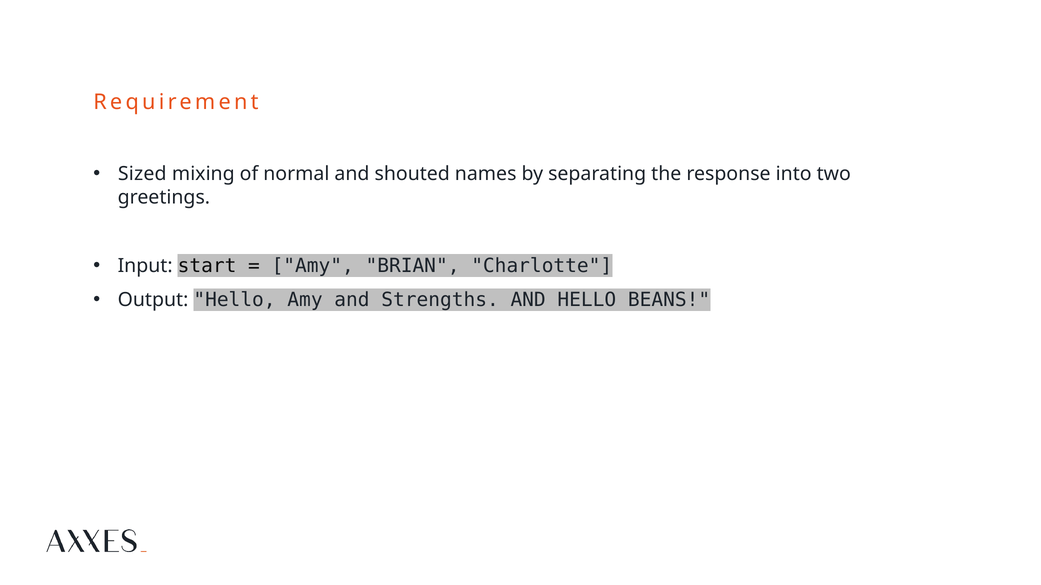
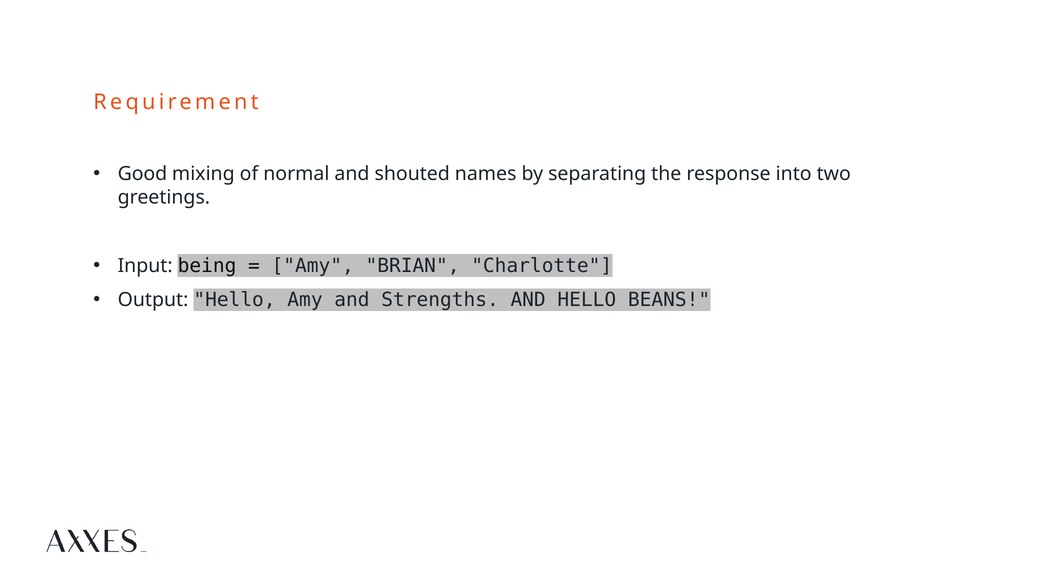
Sized: Sized -> Good
start: start -> being
